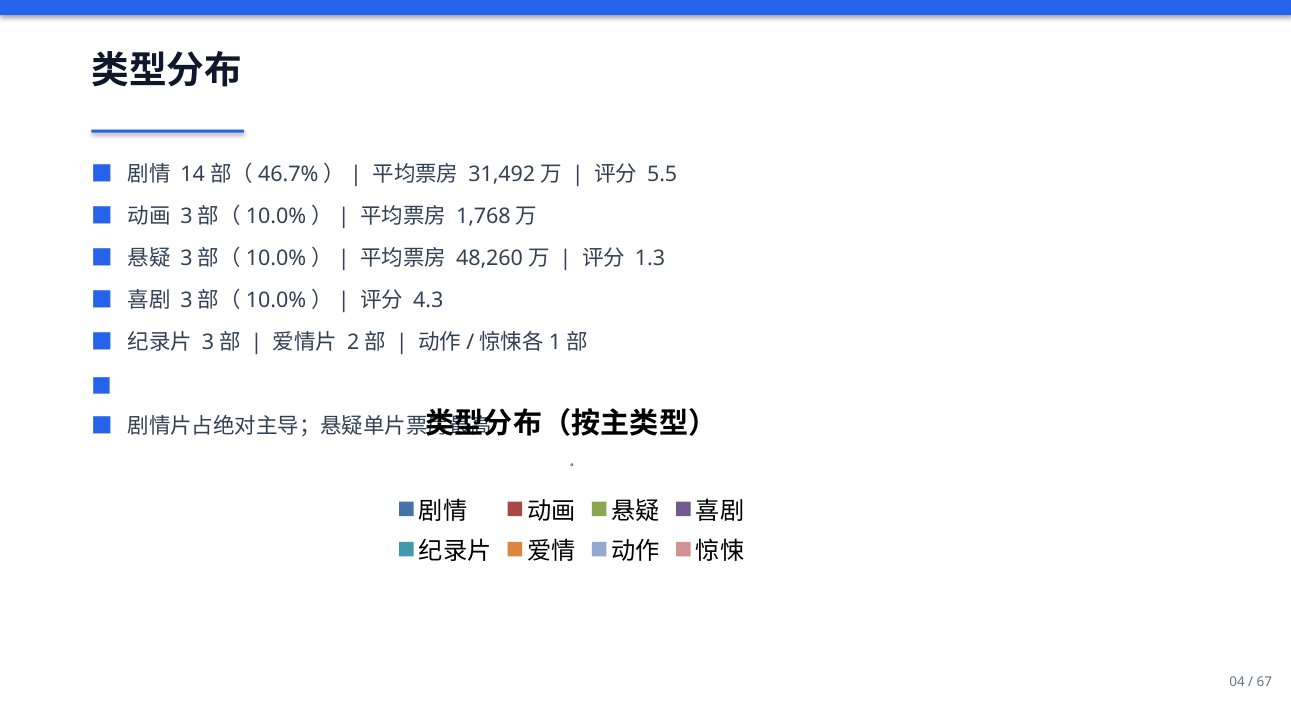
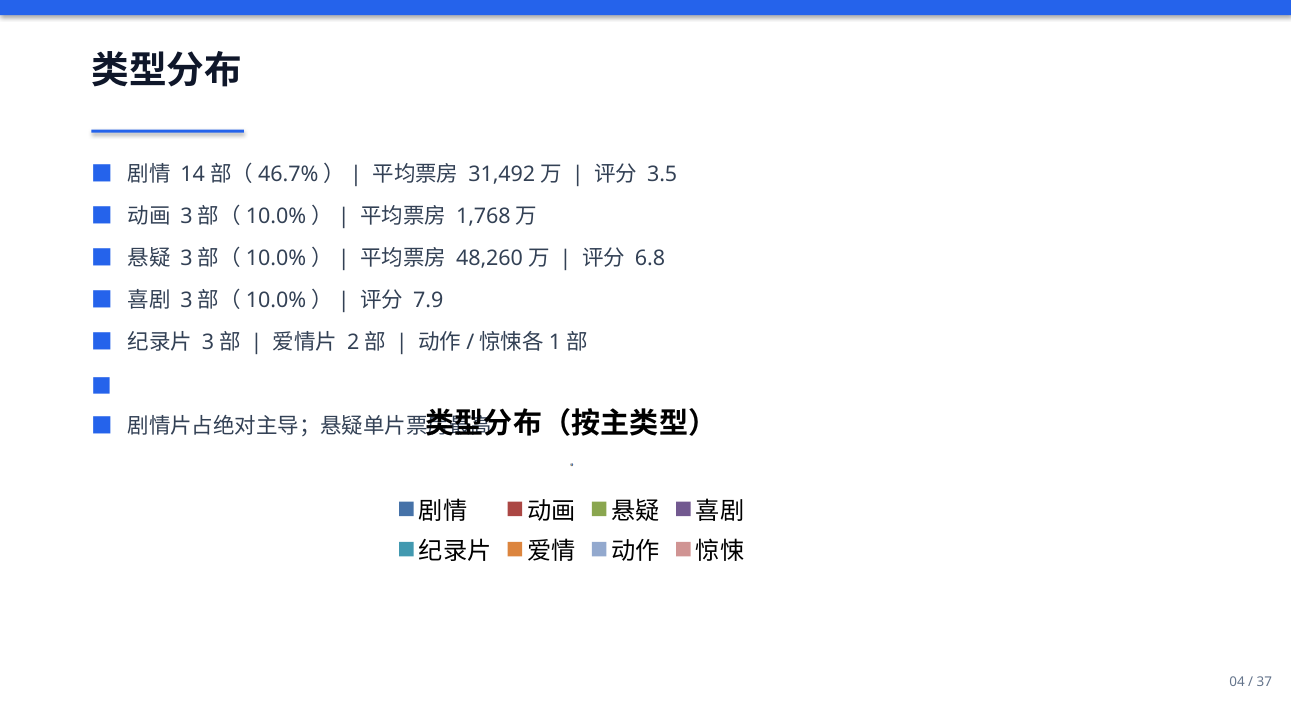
5.5: 5.5 -> 3.5
1.3: 1.3 -> 6.8
4.3: 4.3 -> 7.9
67: 67 -> 37
